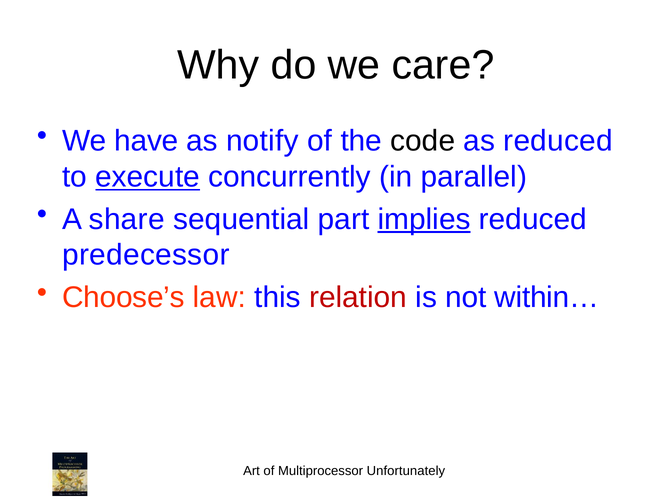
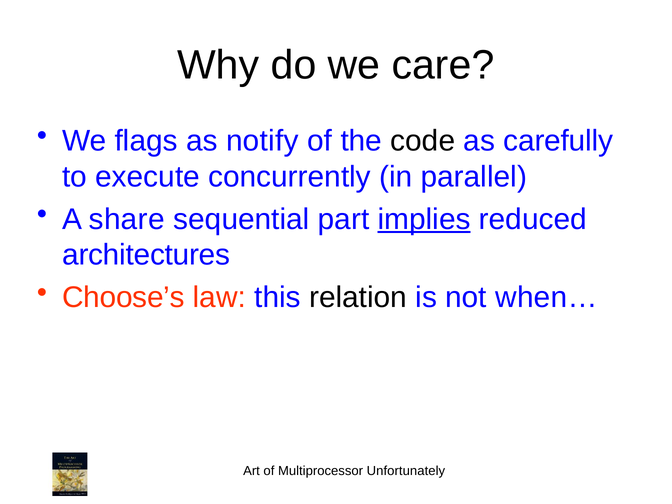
have: have -> flags
as reduced: reduced -> carefully
execute underline: present -> none
predecessor: predecessor -> architectures
relation colour: red -> black
within…: within… -> when…
